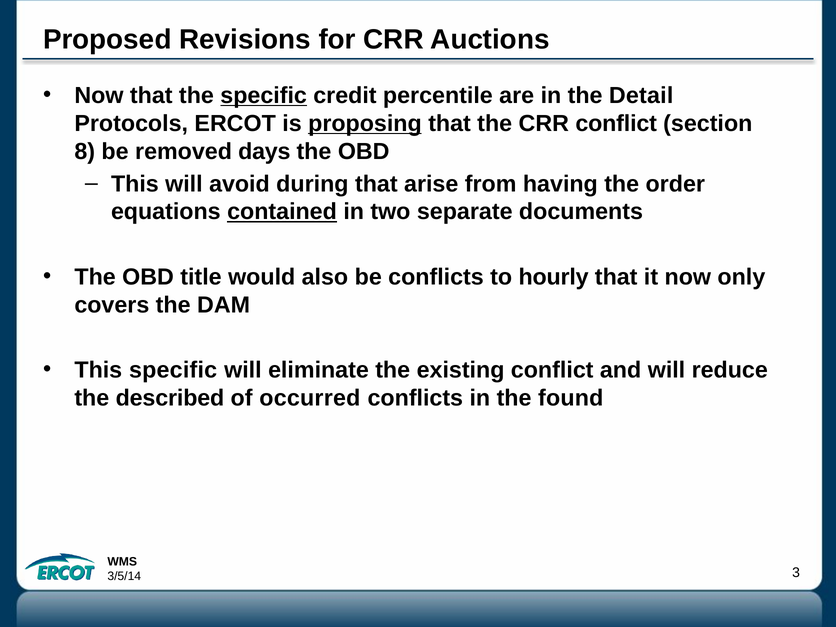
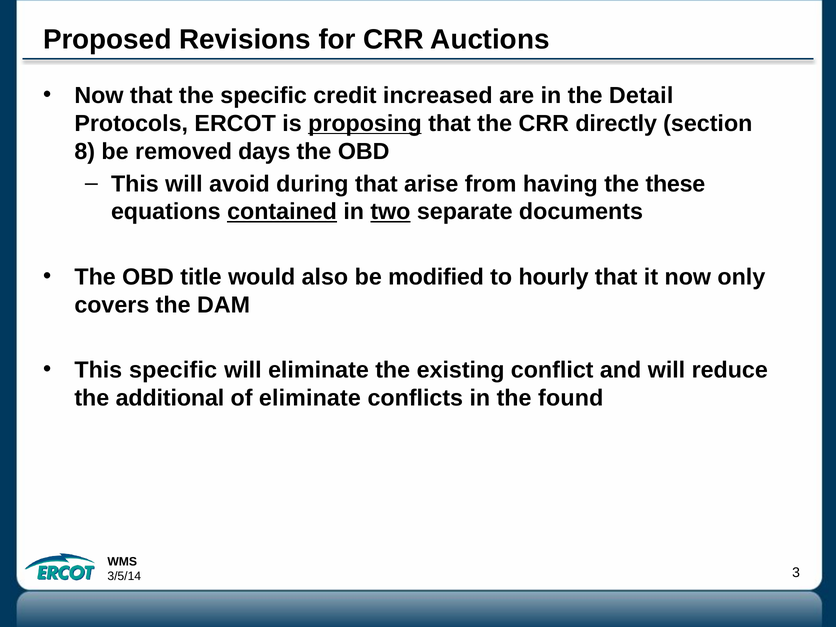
specific at (264, 96) underline: present -> none
percentile: percentile -> increased
CRR conflict: conflict -> directly
order: order -> these
two underline: none -> present
be conflicts: conflicts -> modified
described: described -> additional
of occurred: occurred -> eliminate
